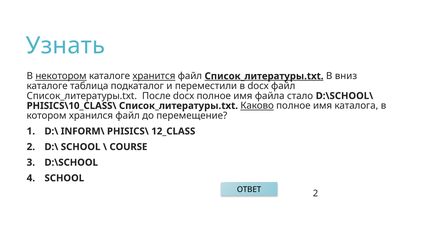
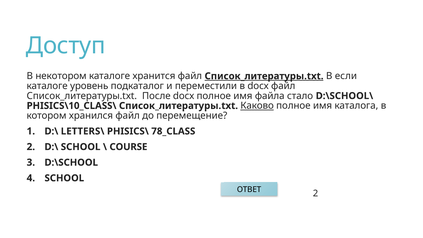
Узнать: Узнать -> Доступ
некотором underline: present -> none
хранится underline: present -> none
вниз: вниз -> если
таблица: таблица -> уровень
INFORM\: INFORM\ -> LETTERS\
12_CLASS: 12_CLASS -> 78_CLASS
